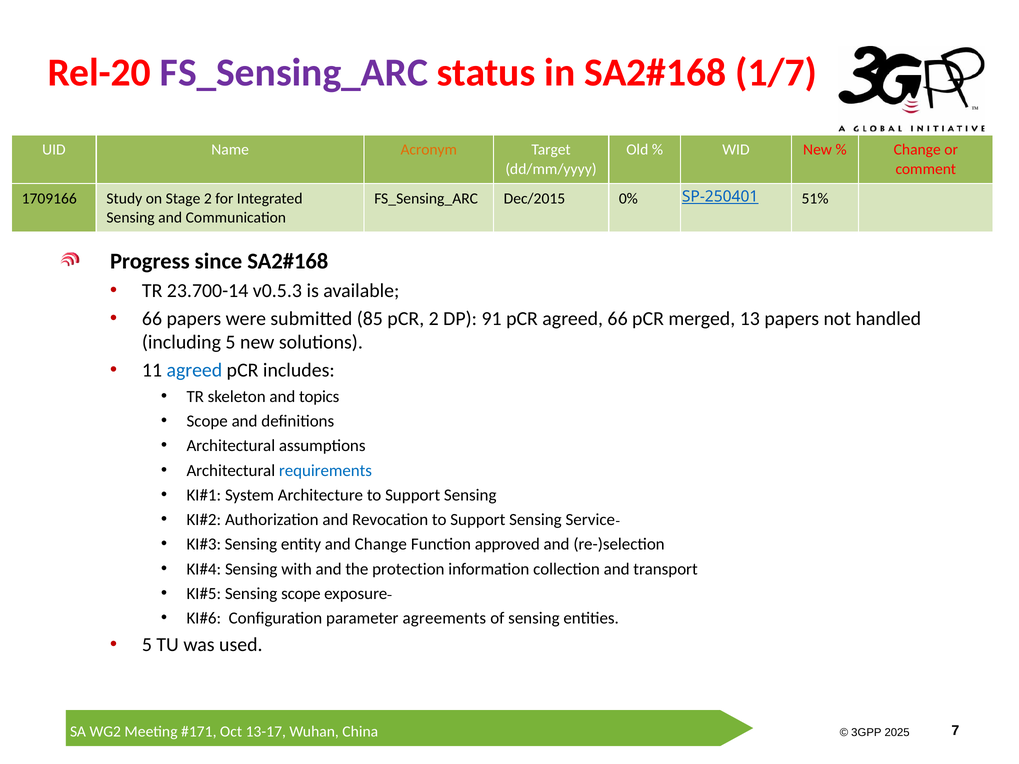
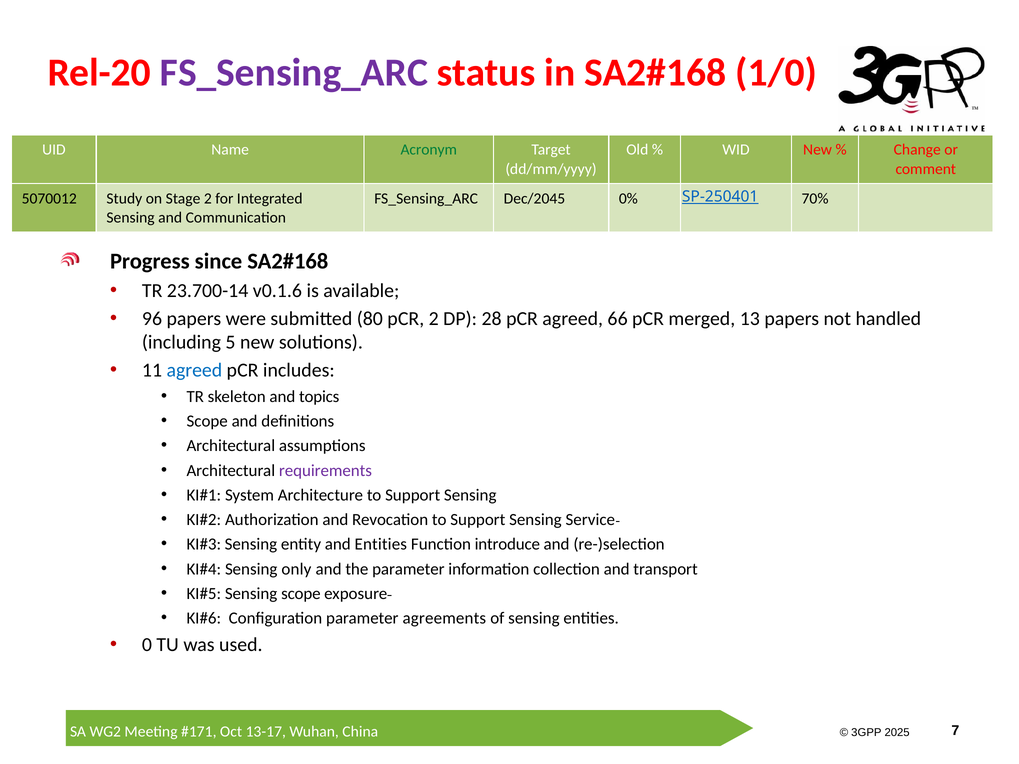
1/7: 1/7 -> 1/0
Acronym colour: orange -> green
1709166: 1709166 -> 5070012
Dec/2015: Dec/2015 -> Dec/2045
51%: 51% -> 70%
v0.5.3: v0.5.3 -> v0.1.6
66 at (152, 319): 66 -> 96
85: 85 -> 80
91: 91 -> 28
requirements colour: blue -> purple
and Change: Change -> Entities
approved: approved -> introduce
with: with -> only
the protection: protection -> parameter
5 at (147, 645): 5 -> 0
